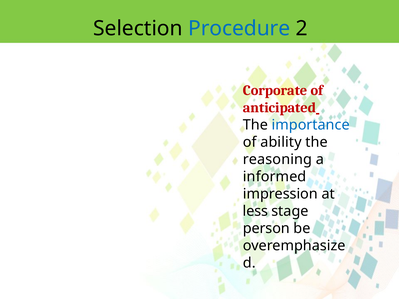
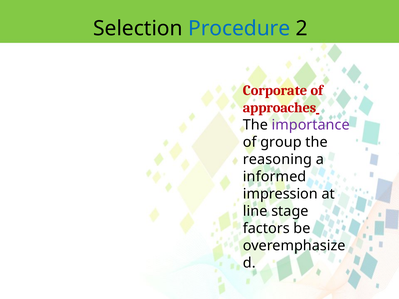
anticipated: anticipated -> approaches
importance colour: blue -> purple
ability: ability -> group
less: less -> line
person: person -> factors
